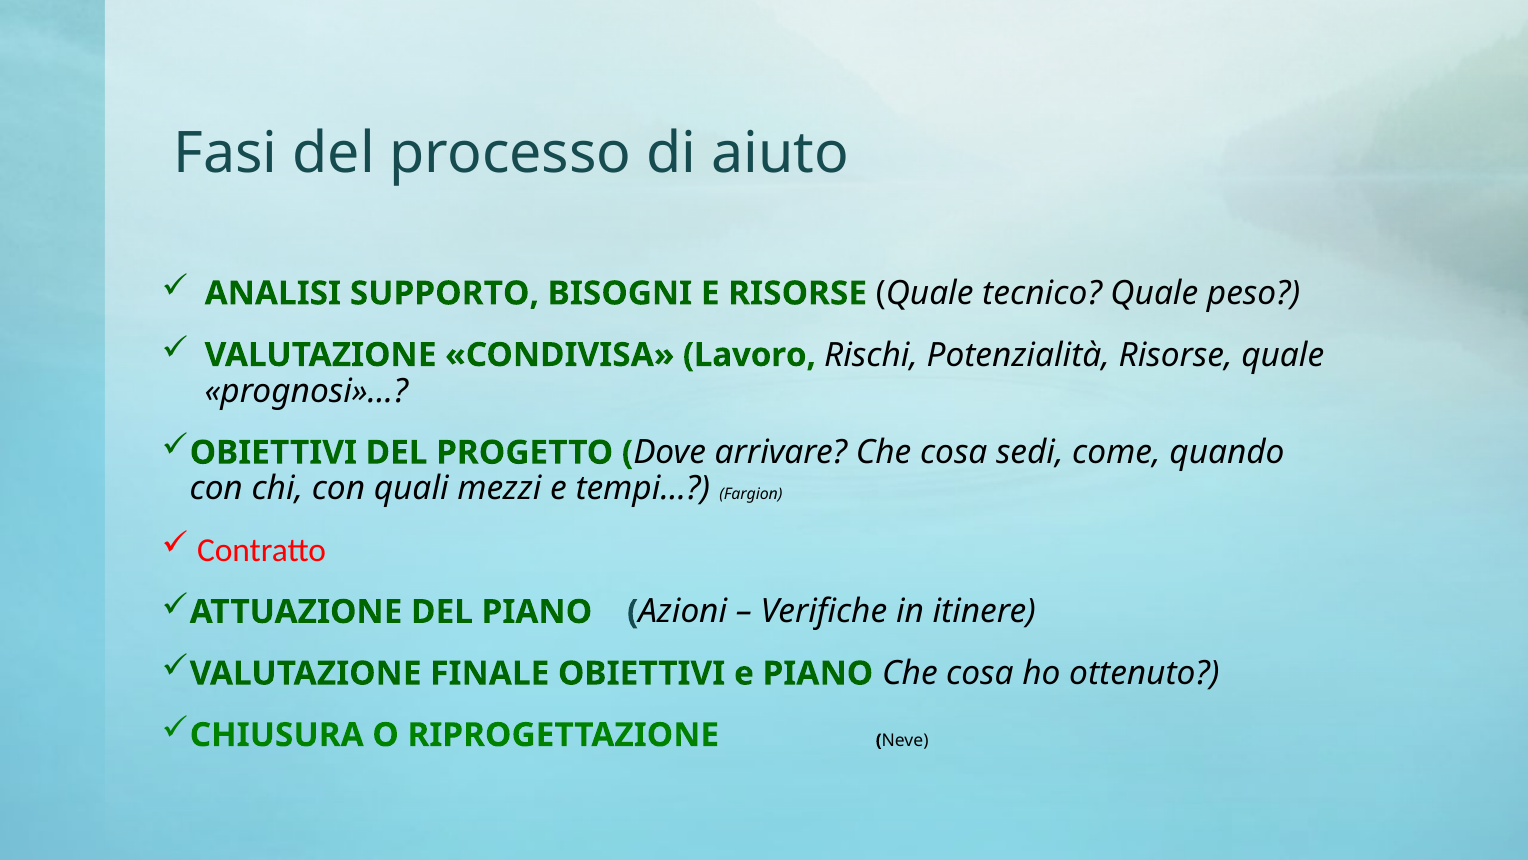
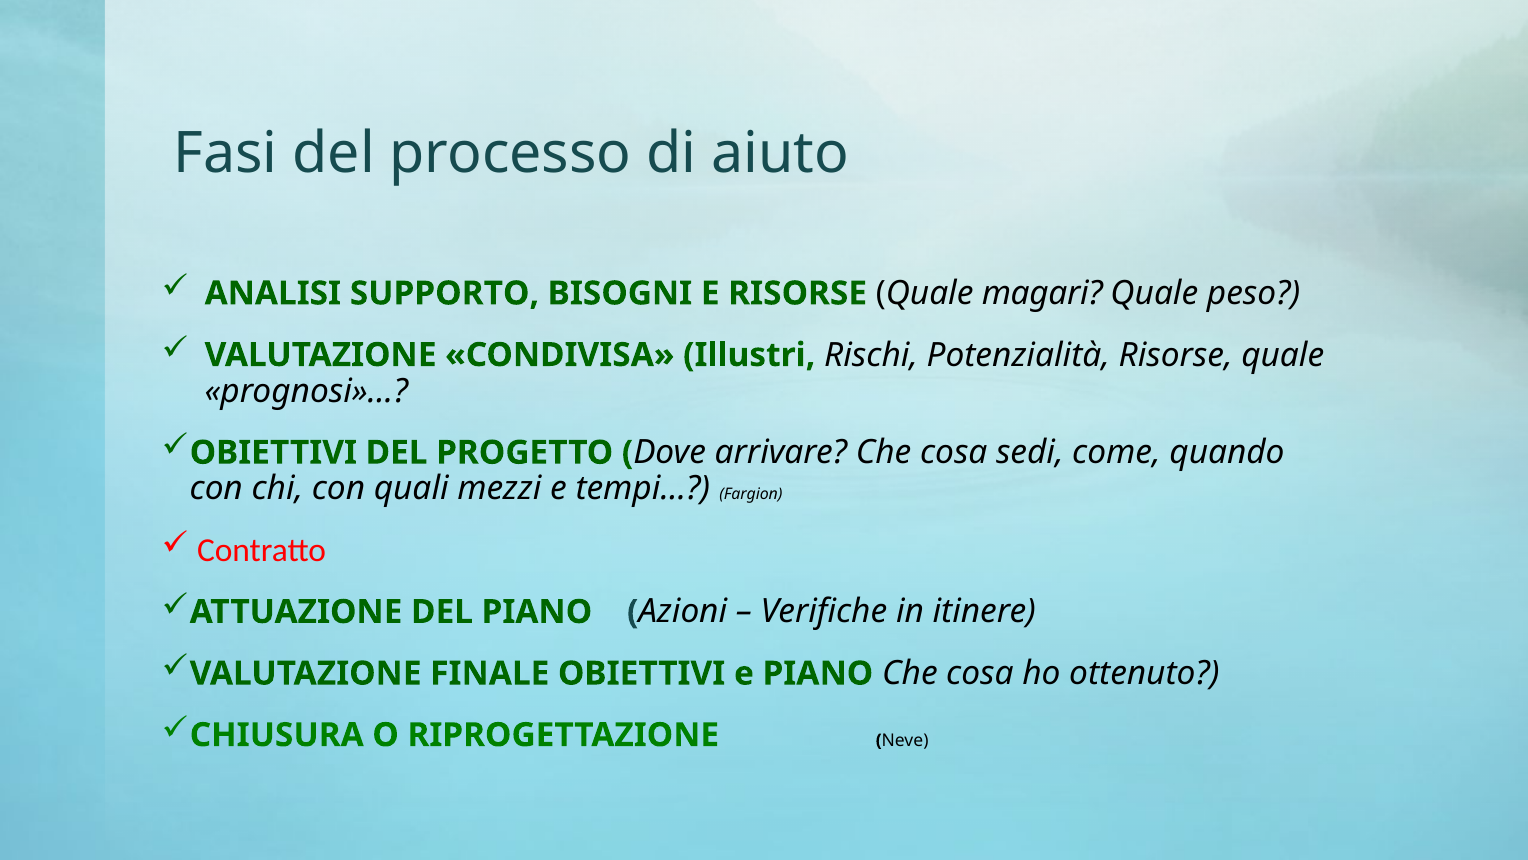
tecnico: tecnico -> magari
Lavoro: Lavoro -> Illustri
